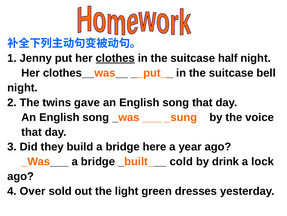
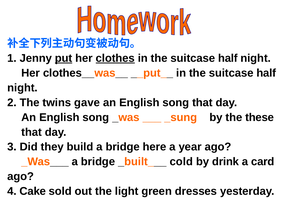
put underline: none -> present
bell at (266, 73): bell -> half
voice: voice -> these
lock: lock -> card
Over: Over -> Cake
